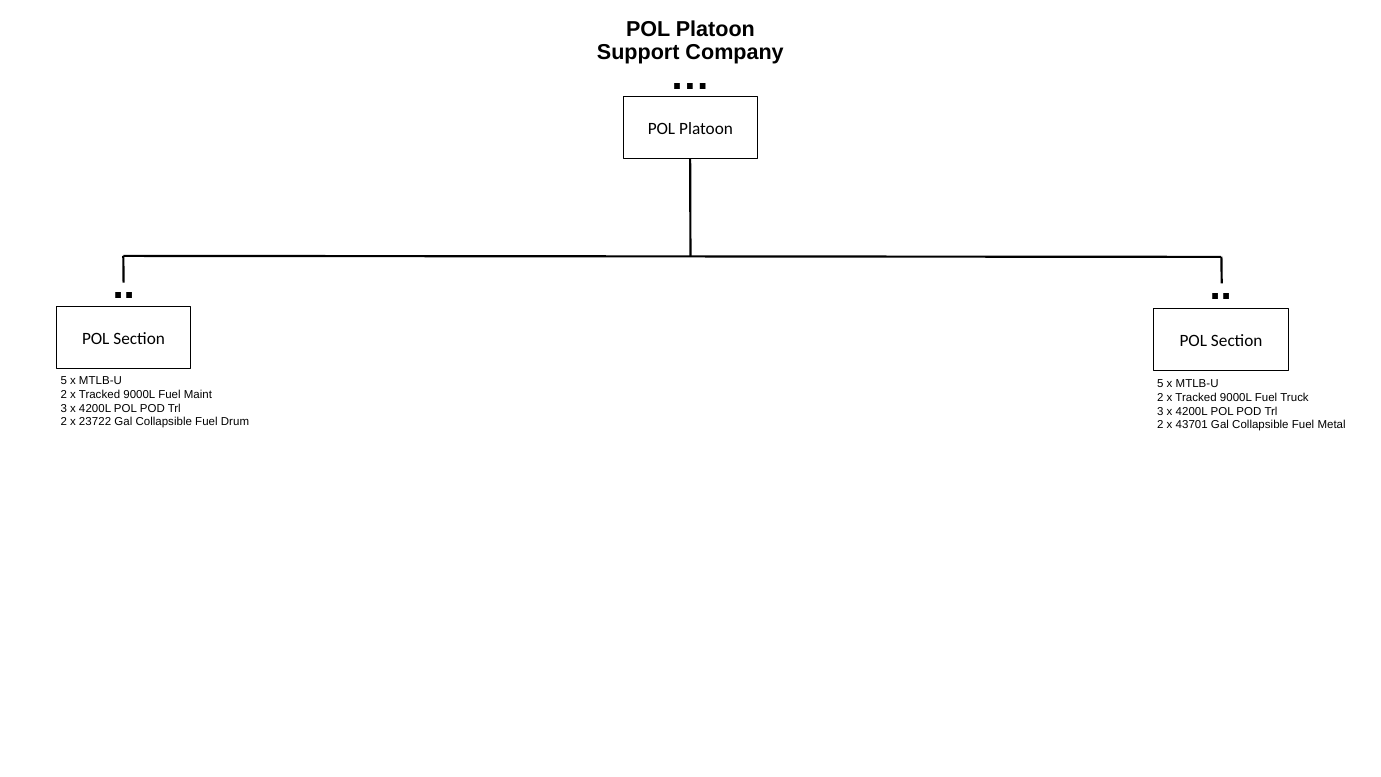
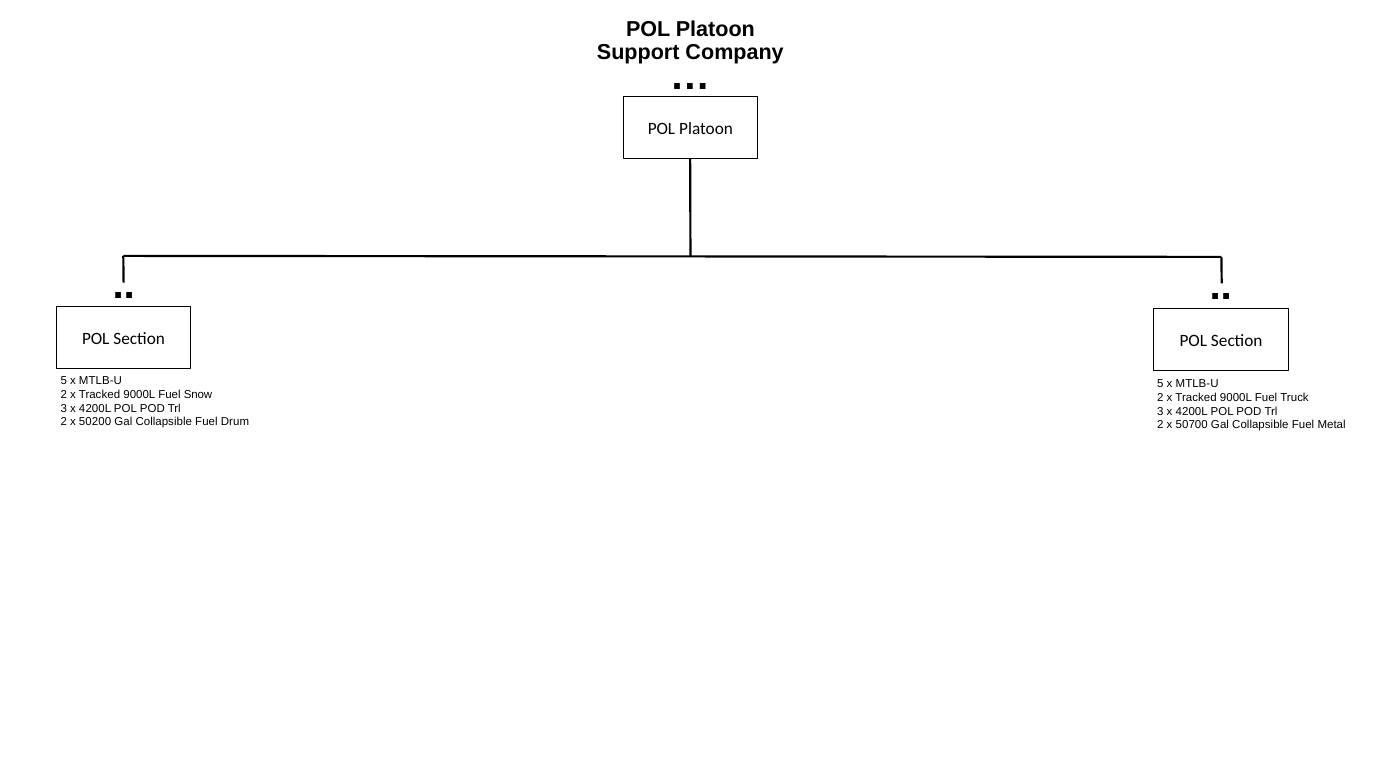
Maint: Maint -> Snow
23722: 23722 -> 50200
43701: 43701 -> 50700
